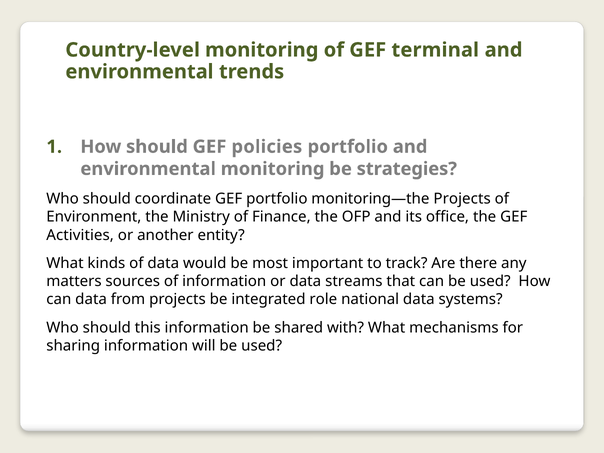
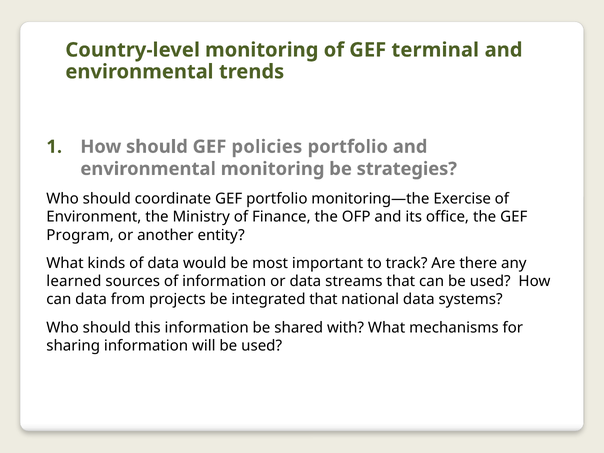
monitoring—the Projects: Projects -> Exercise
Activities: Activities -> Program
matters: matters -> learned
integrated role: role -> that
